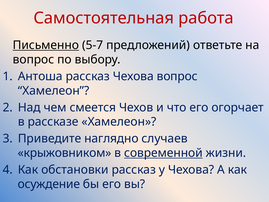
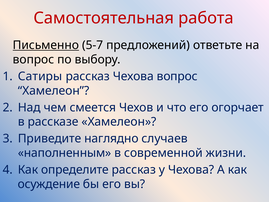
Антоша: Антоша -> Сатиры
крыжовником: крыжовником -> наполненным
современной underline: present -> none
обстановки: обстановки -> определите
